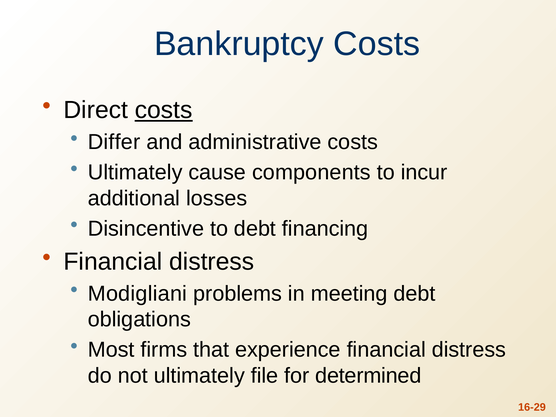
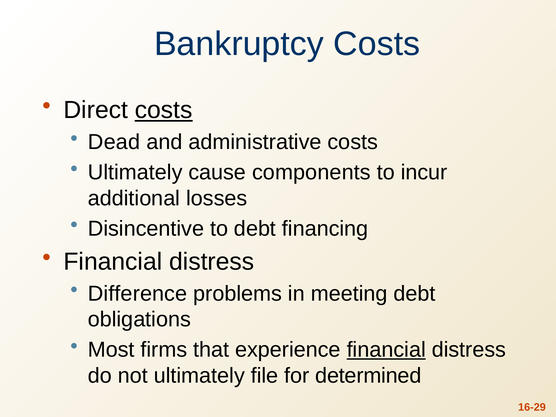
Differ: Differ -> Dead
Modigliani: Modigliani -> Difference
financial at (386, 350) underline: none -> present
